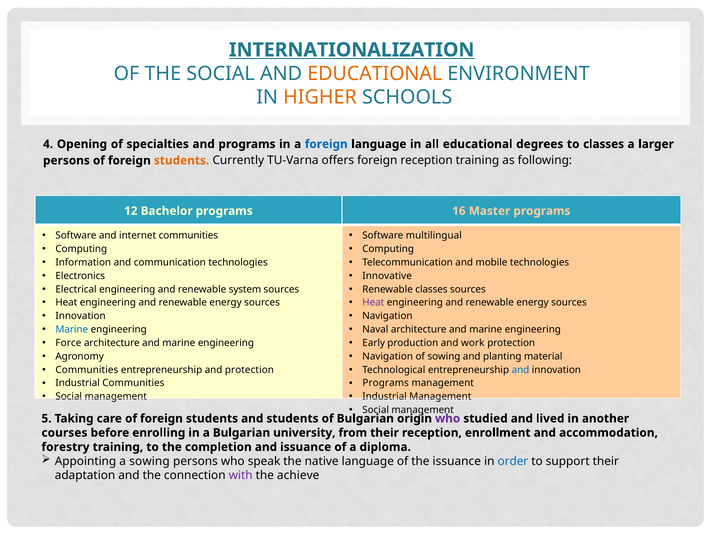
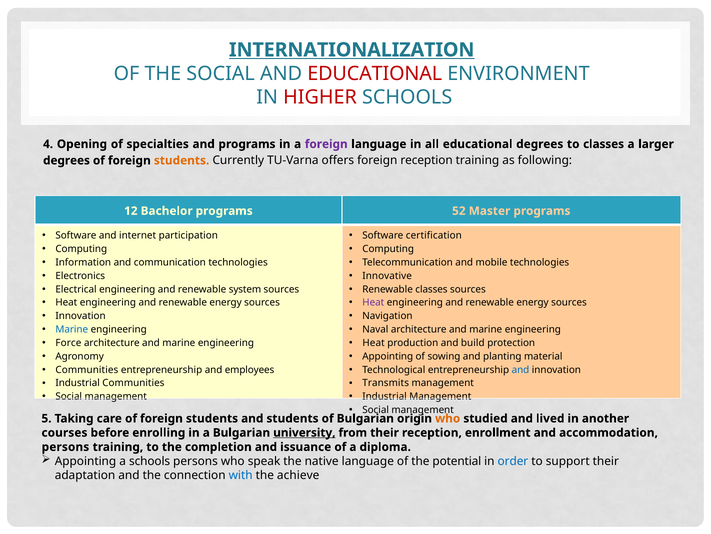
EDUCATIONAL at (375, 74) colour: orange -> red
HIGHER colour: orange -> red
foreign at (326, 144) colour: blue -> purple
persons at (66, 160): persons -> degrees
16: 16 -> 52
internet communities: communities -> participation
multilingual: multilingual -> certification
Early at (374, 342): Early -> Heat
work: work -> build
Navigation at (388, 356): Navigation -> Appointing
and protection: protection -> employees
Programs at (386, 383): Programs -> Transmits
who at (448, 418) colour: purple -> orange
university underline: none -> present
forestry at (65, 446): forestry -> persons
a sowing: sowing -> schools
the issuance: issuance -> potential
with colour: purple -> blue
